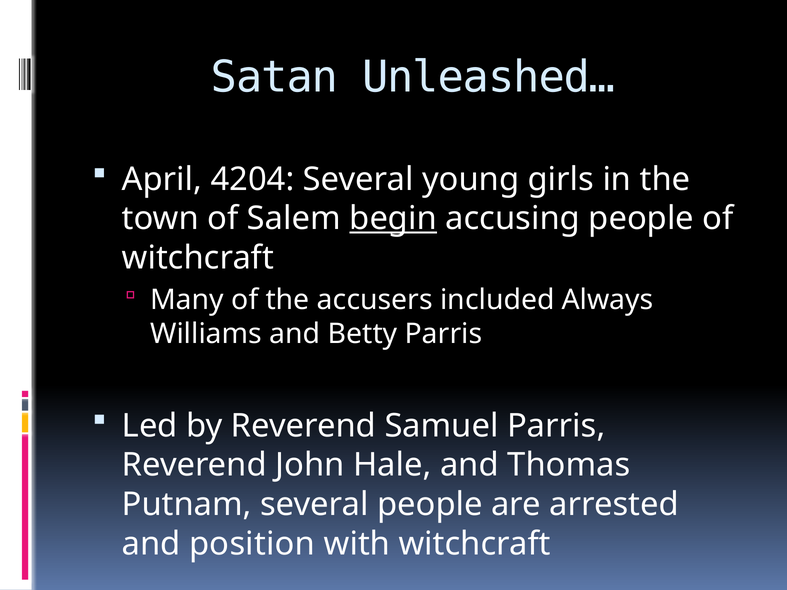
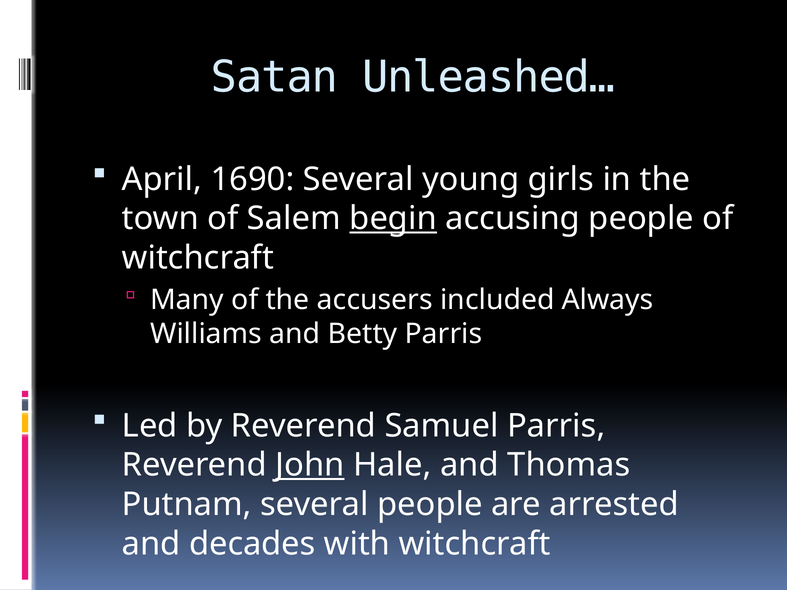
4204: 4204 -> 1690
John underline: none -> present
position: position -> decades
